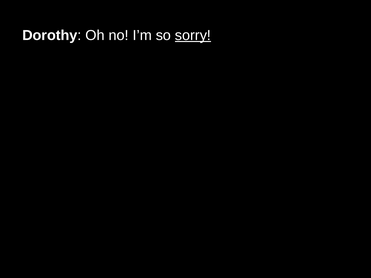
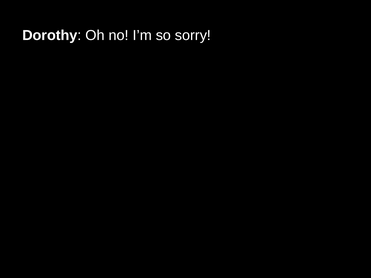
sorry underline: present -> none
